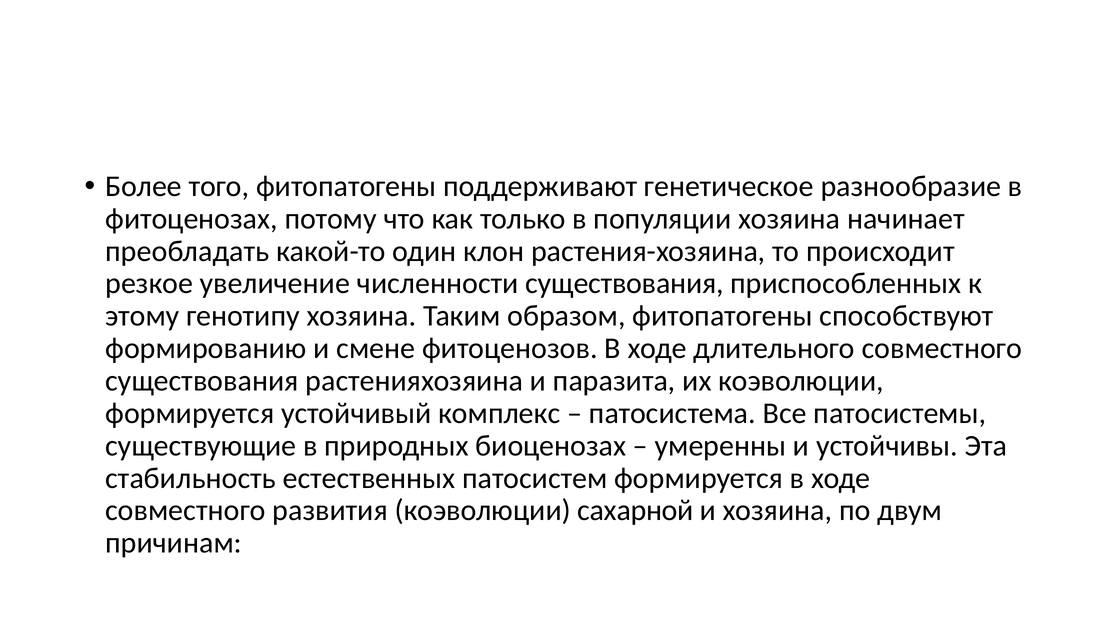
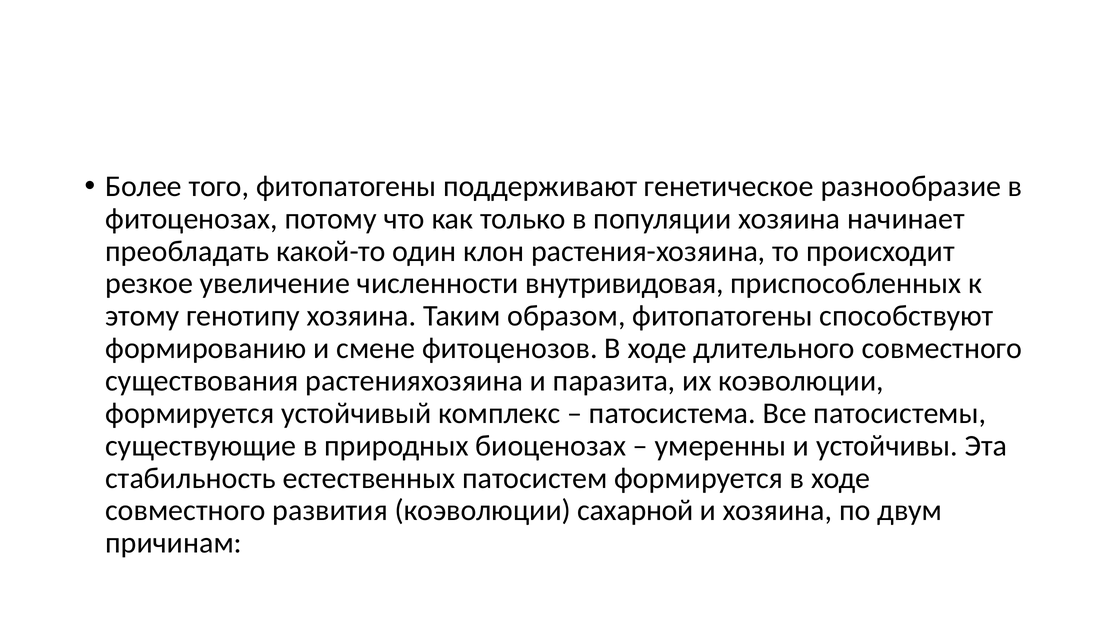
численности существования: существования -> внутривидовая
